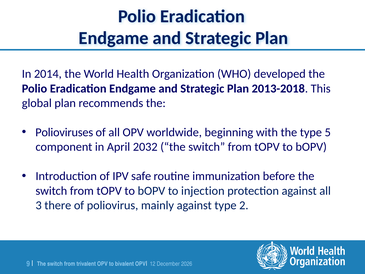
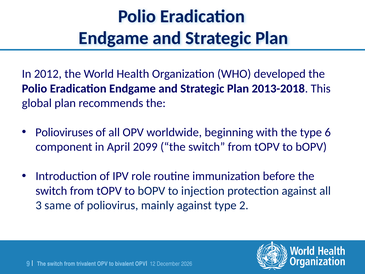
2014: 2014 -> 2012
5: 5 -> 6
2032: 2032 -> 2099
safe: safe -> role
there: there -> same
